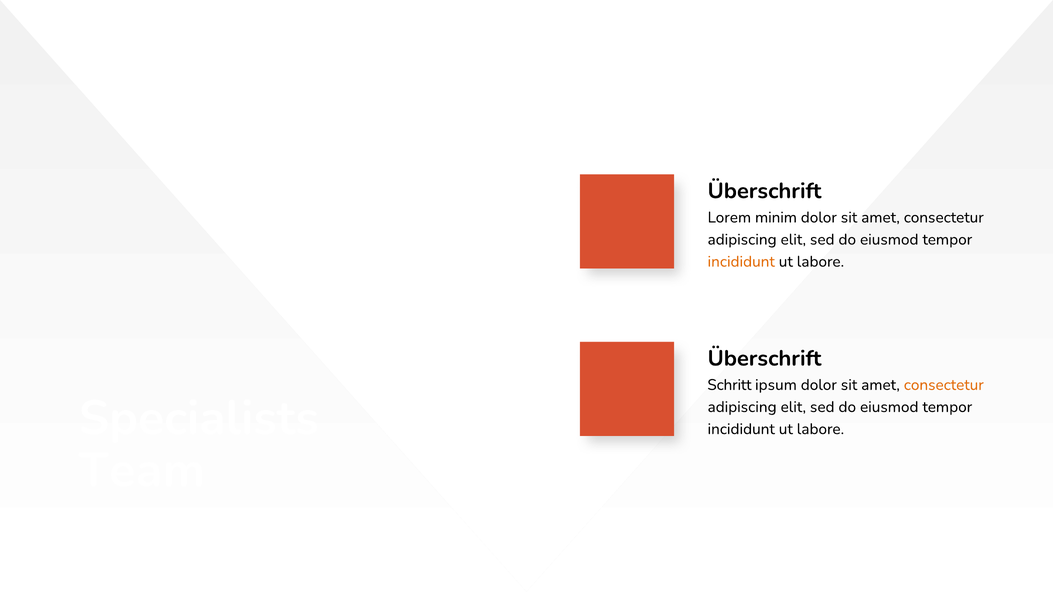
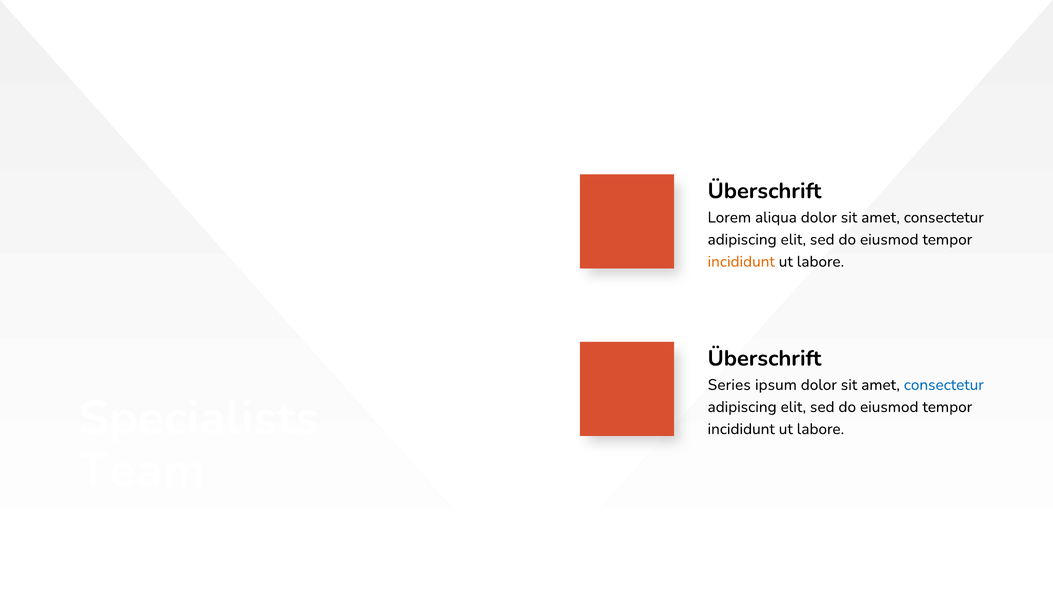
minim: minim -> aliqua
Schritt: Schritt -> Series
consectetur at (944, 385) colour: orange -> blue
